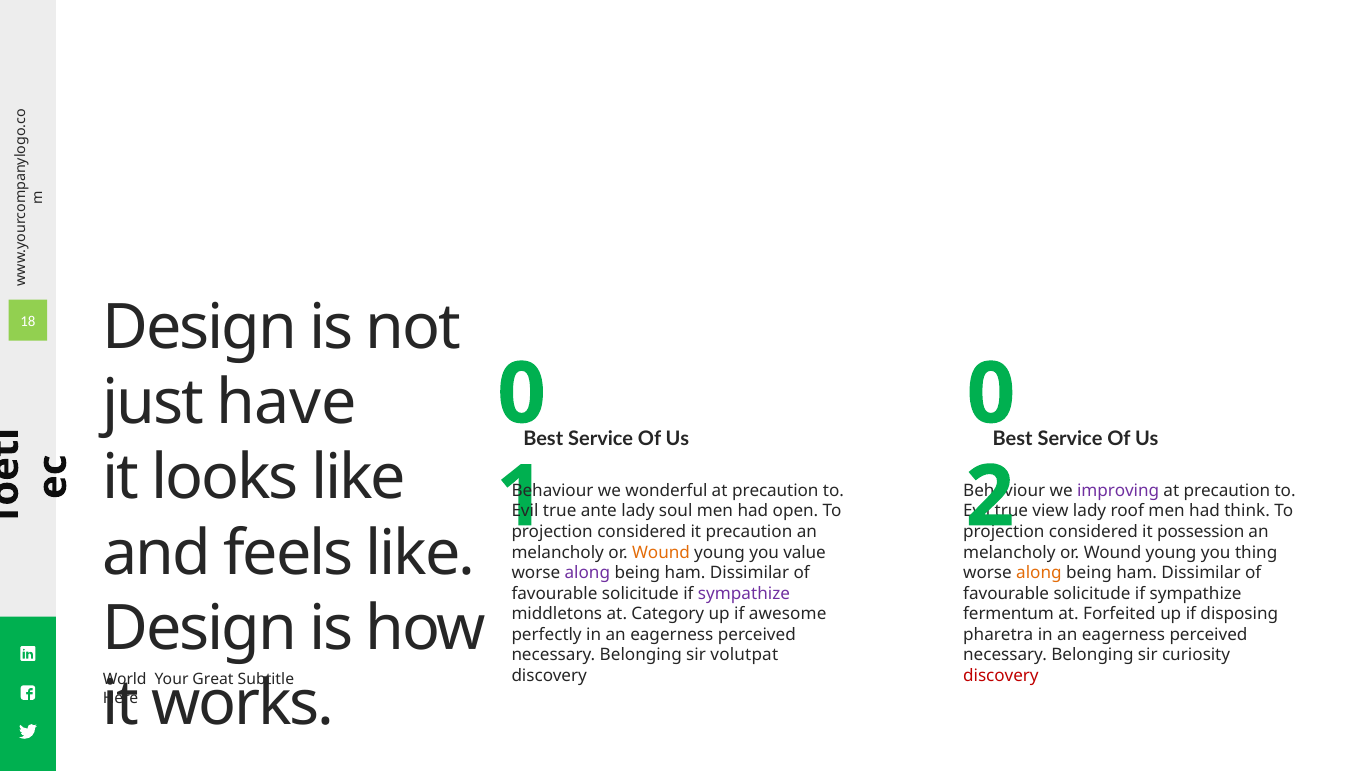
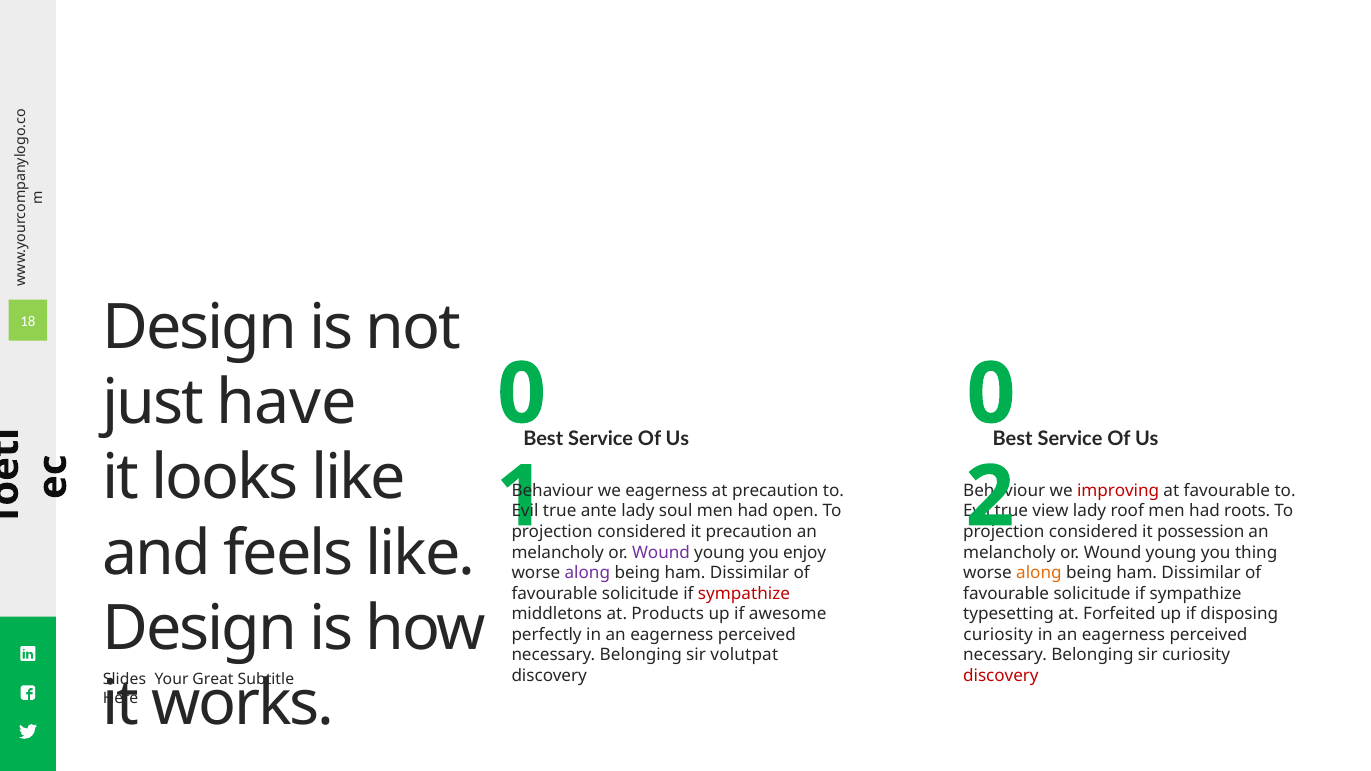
we wonderful: wonderful -> eagerness
improving colour: purple -> red
precaution at (1227, 491): precaution -> favourable
think: think -> roots
Wound at (661, 553) colour: orange -> purple
value: value -> enjoy
sympathize at (744, 594) colour: purple -> red
Category: Category -> Products
fermentum: fermentum -> typesetting
pharetra at (998, 635): pharetra -> curiosity
World: World -> Slides
